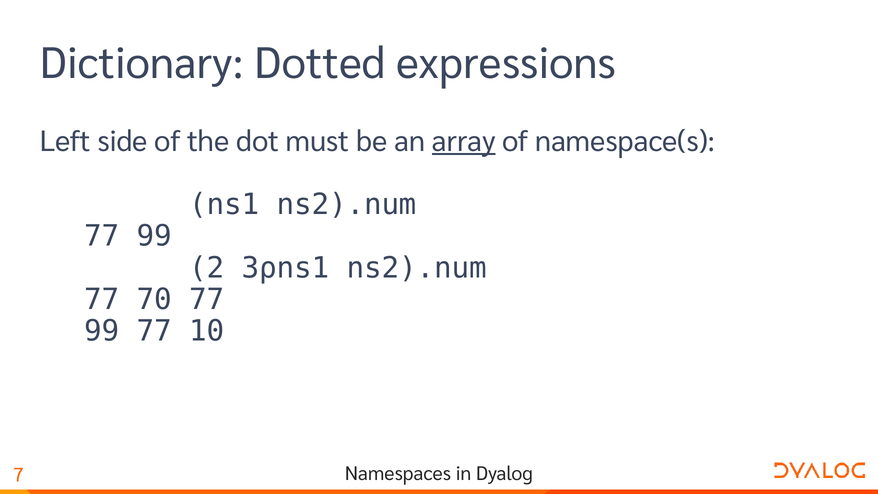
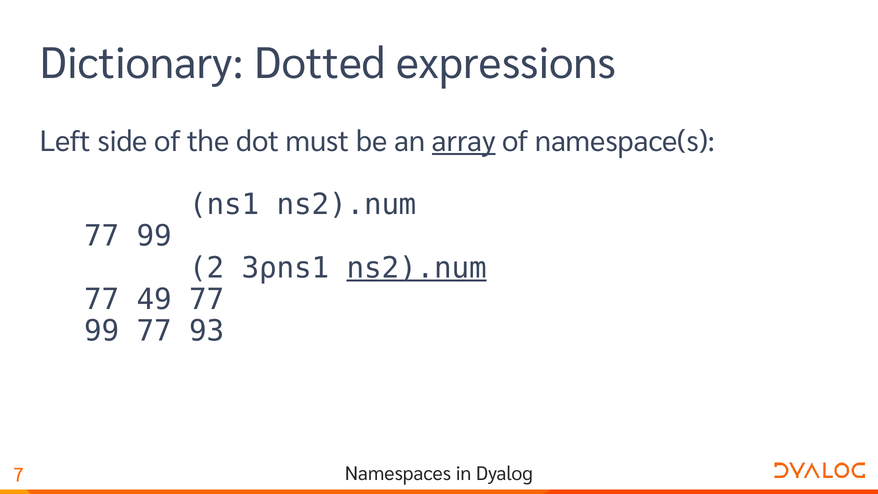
ns2).num at (417, 268) underline: none -> present
70: 70 -> 49
10: 10 -> 93
